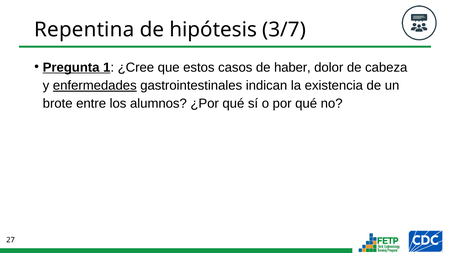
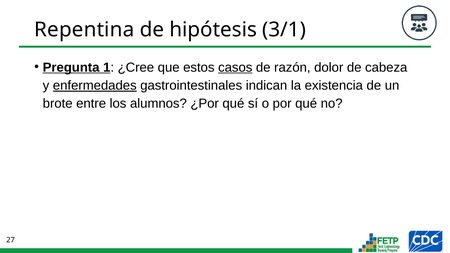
3/7: 3/7 -> 3/1
casos underline: none -> present
haber: haber -> razón
